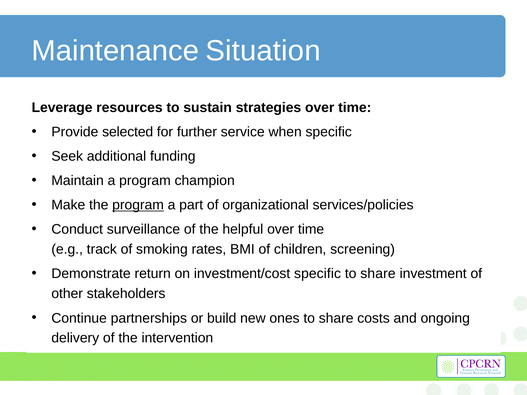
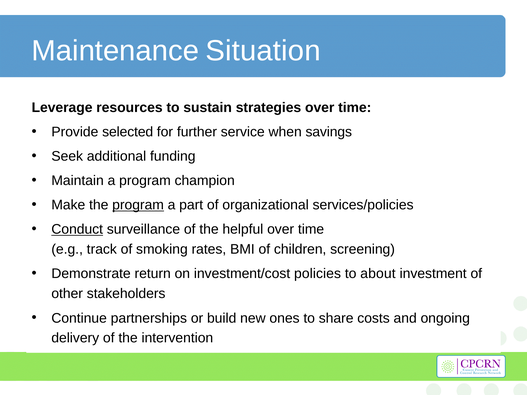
when specific: specific -> savings
Conduct underline: none -> present
investment/cost specific: specific -> policies
share at (378, 274): share -> about
